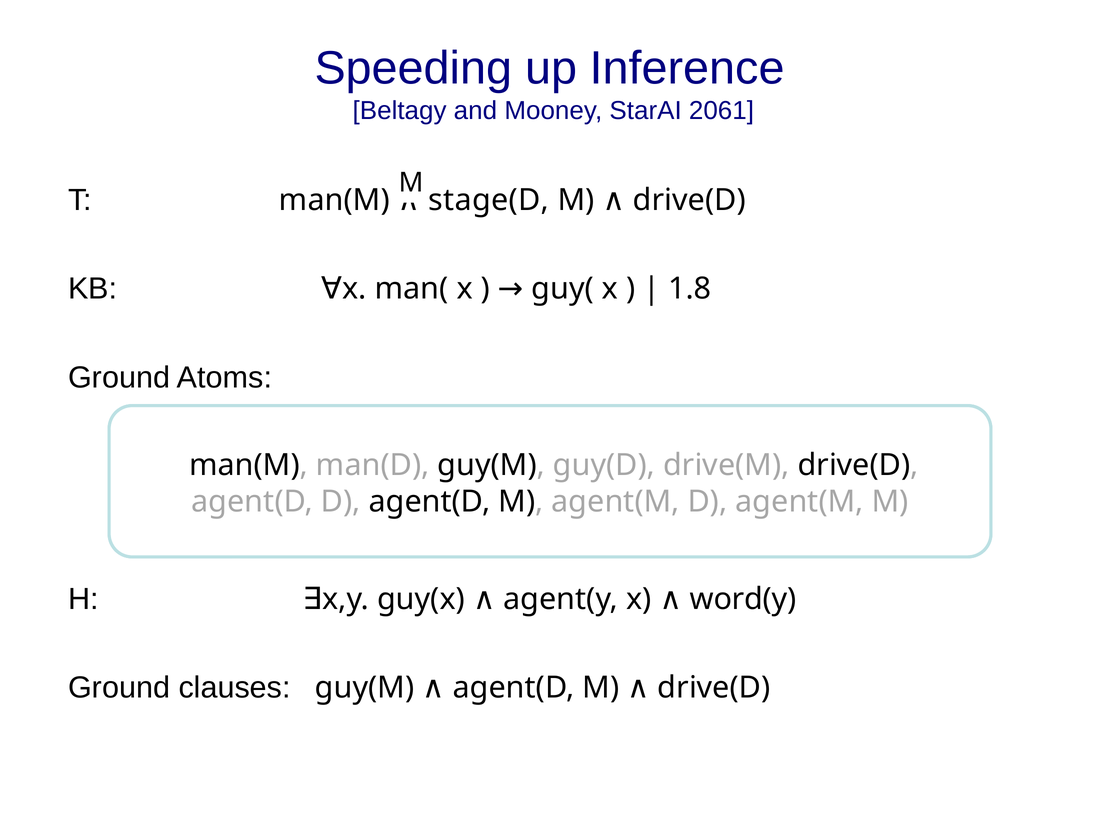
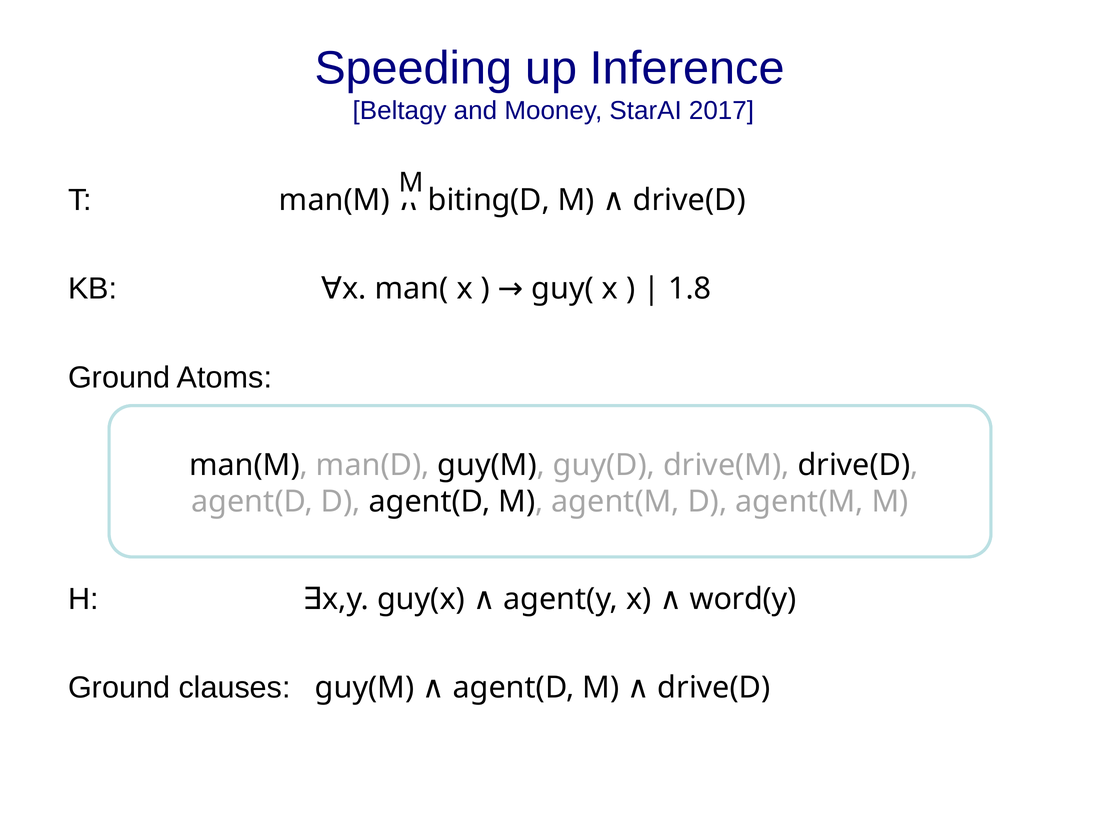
2061: 2061 -> 2017
stage(D: stage(D -> biting(D
